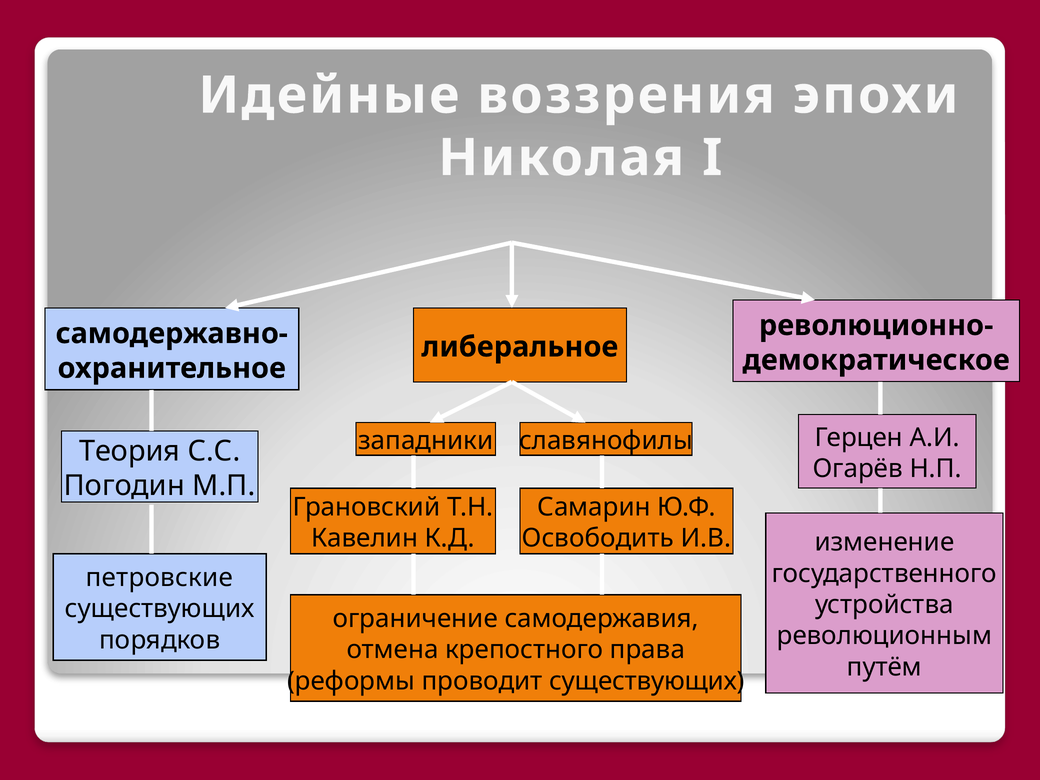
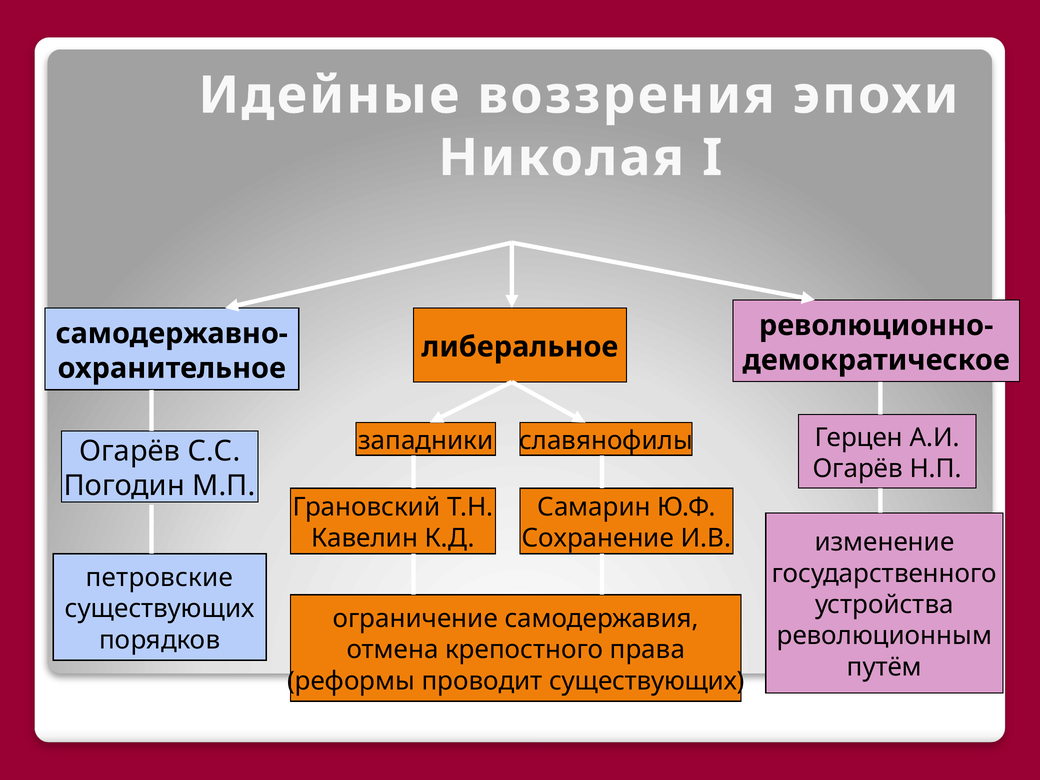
Теория at (130, 451): Теория -> Огарёв
Освободить: Освободить -> Сохранение
